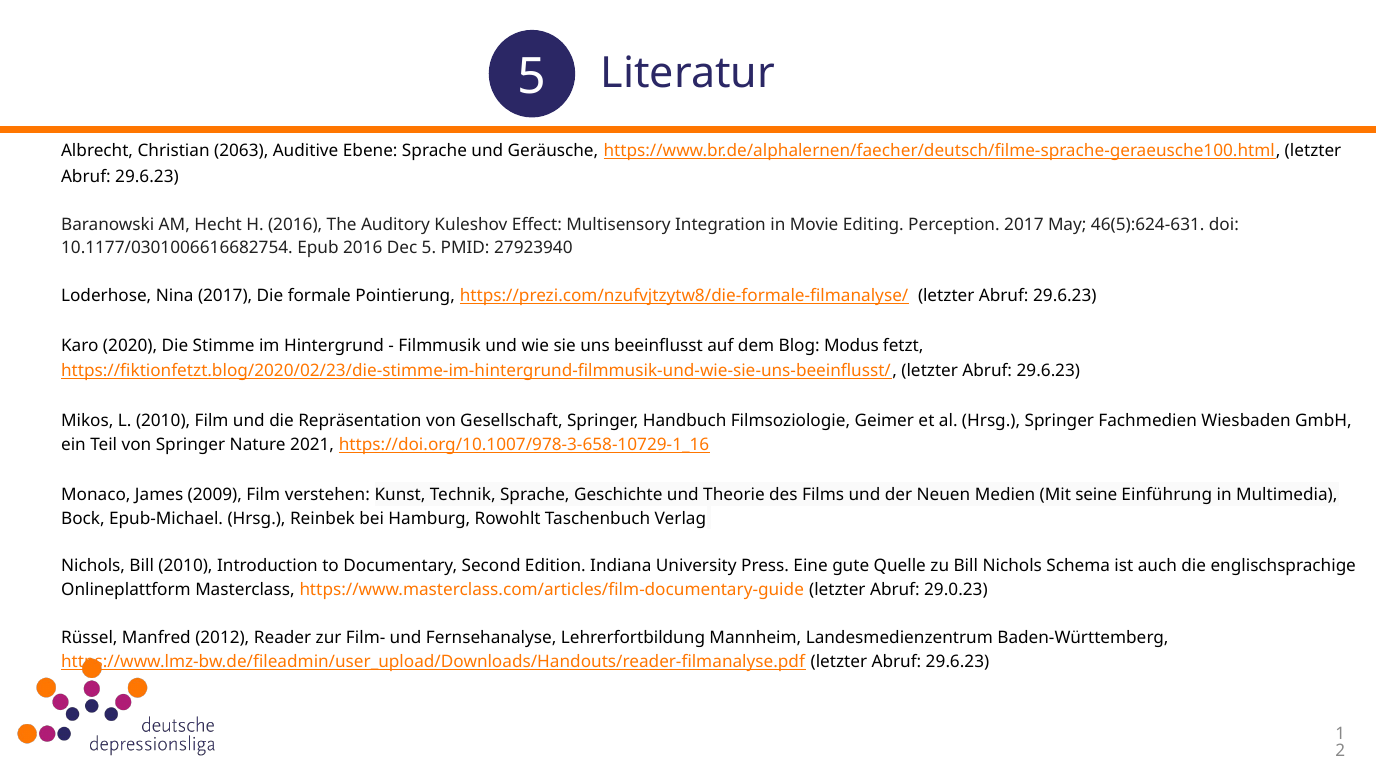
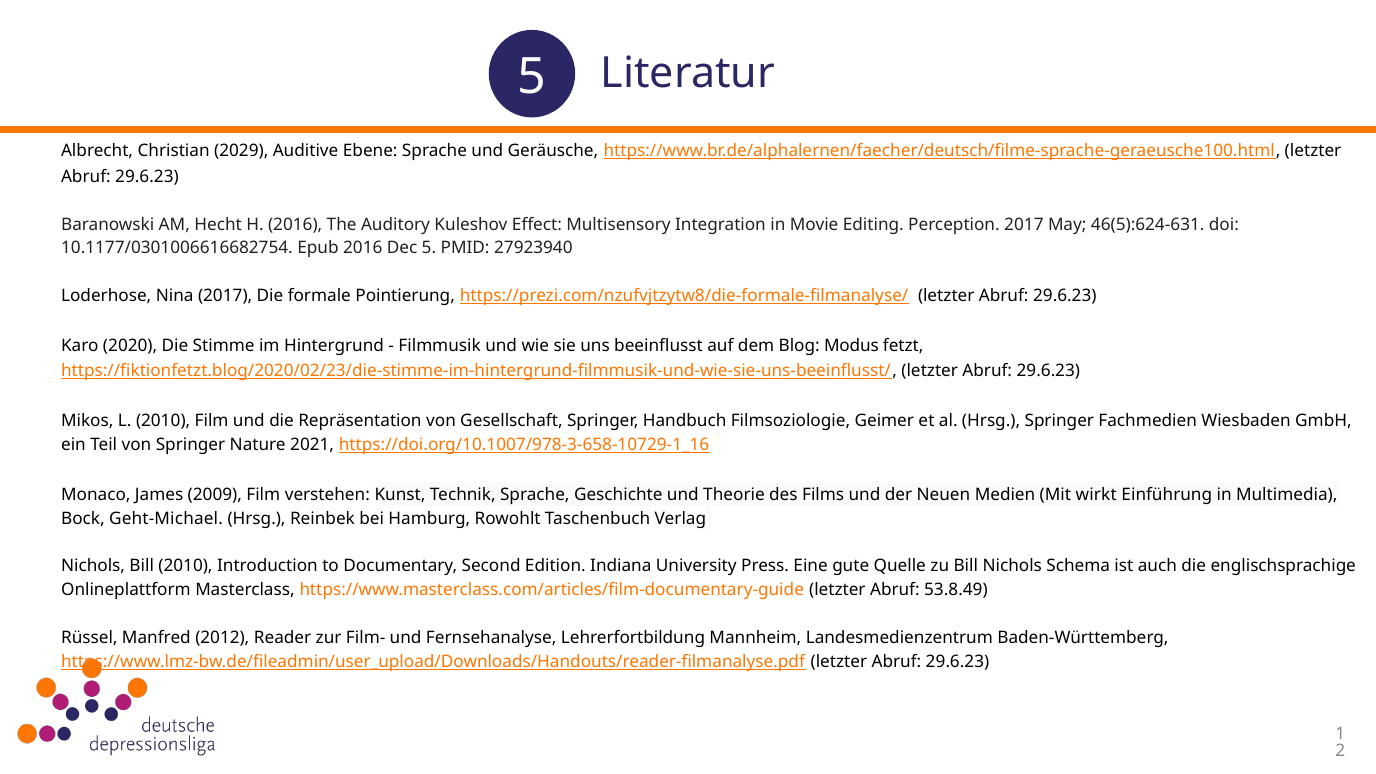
2063: 2063 -> 2029
seine: seine -> wirkt
Epub-Michael: Epub-Michael -> Geht-Michael
29.0.23: 29.0.23 -> 53.8.49
